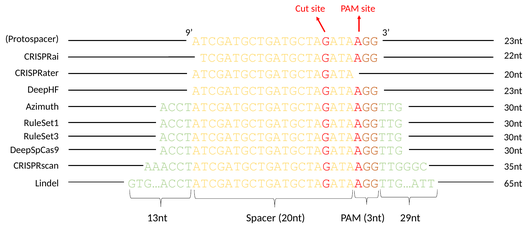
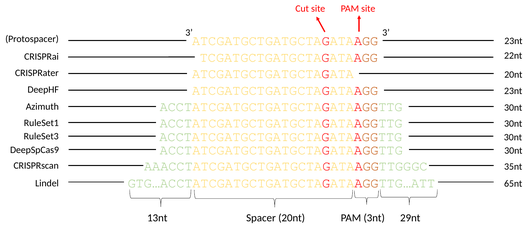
9 at (189, 33): 9 -> 3
